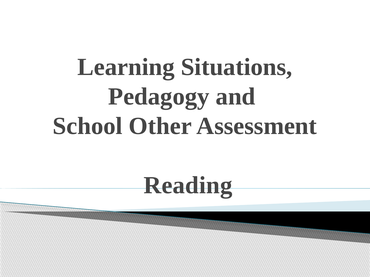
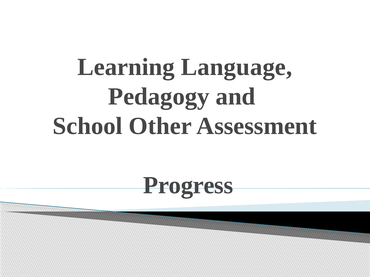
Situations: Situations -> Language
Reading: Reading -> Progress
